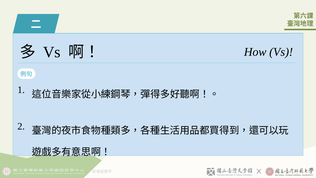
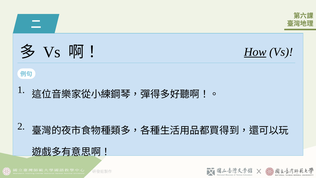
How underline: none -> present
